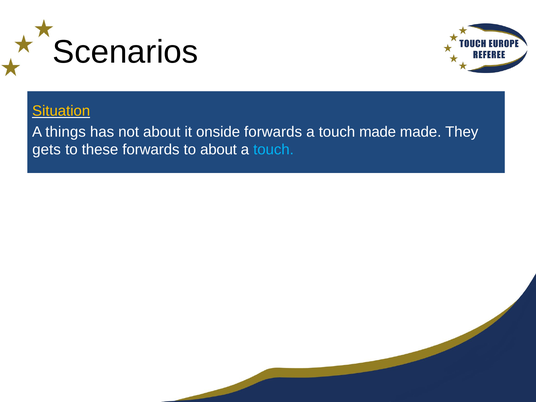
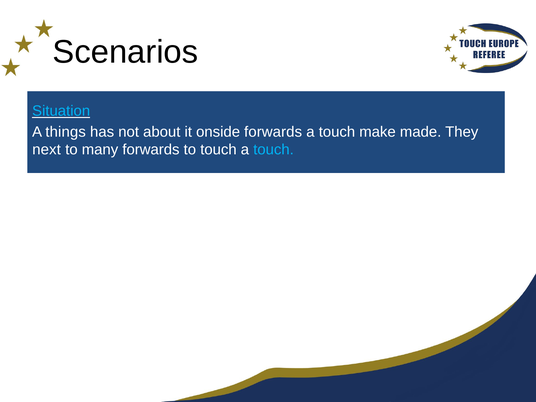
Situation colour: yellow -> light blue
touch made: made -> make
gets: gets -> next
these: these -> many
to about: about -> touch
